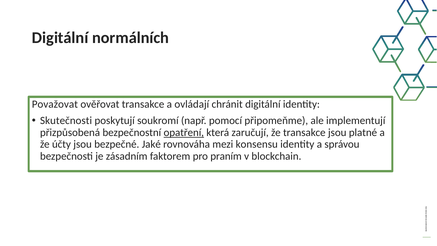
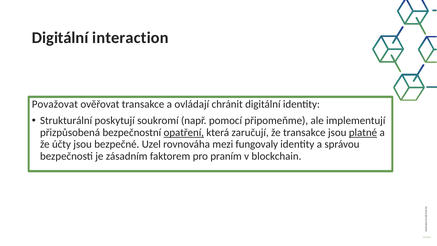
normálních: normálních -> interaction
Skutečnosti: Skutečnosti -> Strukturální
platné underline: none -> present
Jaké: Jaké -> Uzel
konsensu: konsensu -> fungovaly
